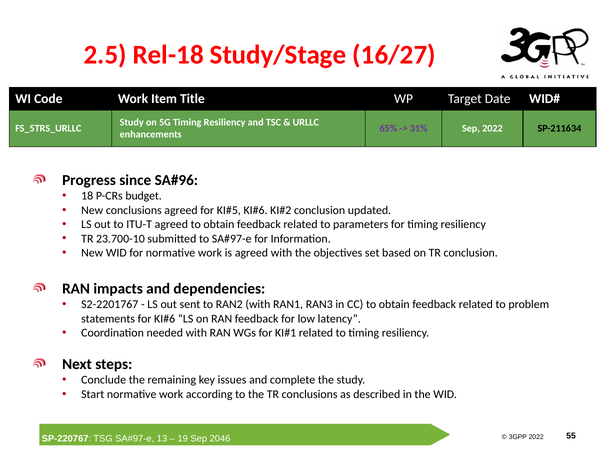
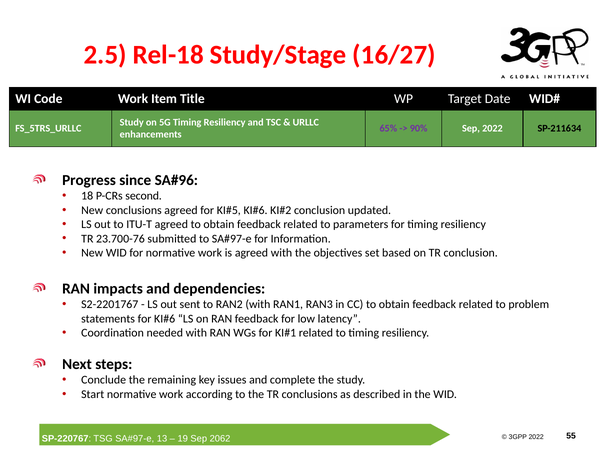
31%: 31% -> 90%
budget: budget -> second
23.700-10: 23.700-10 -> 23.700-76
2046: 2046 -> 2062
